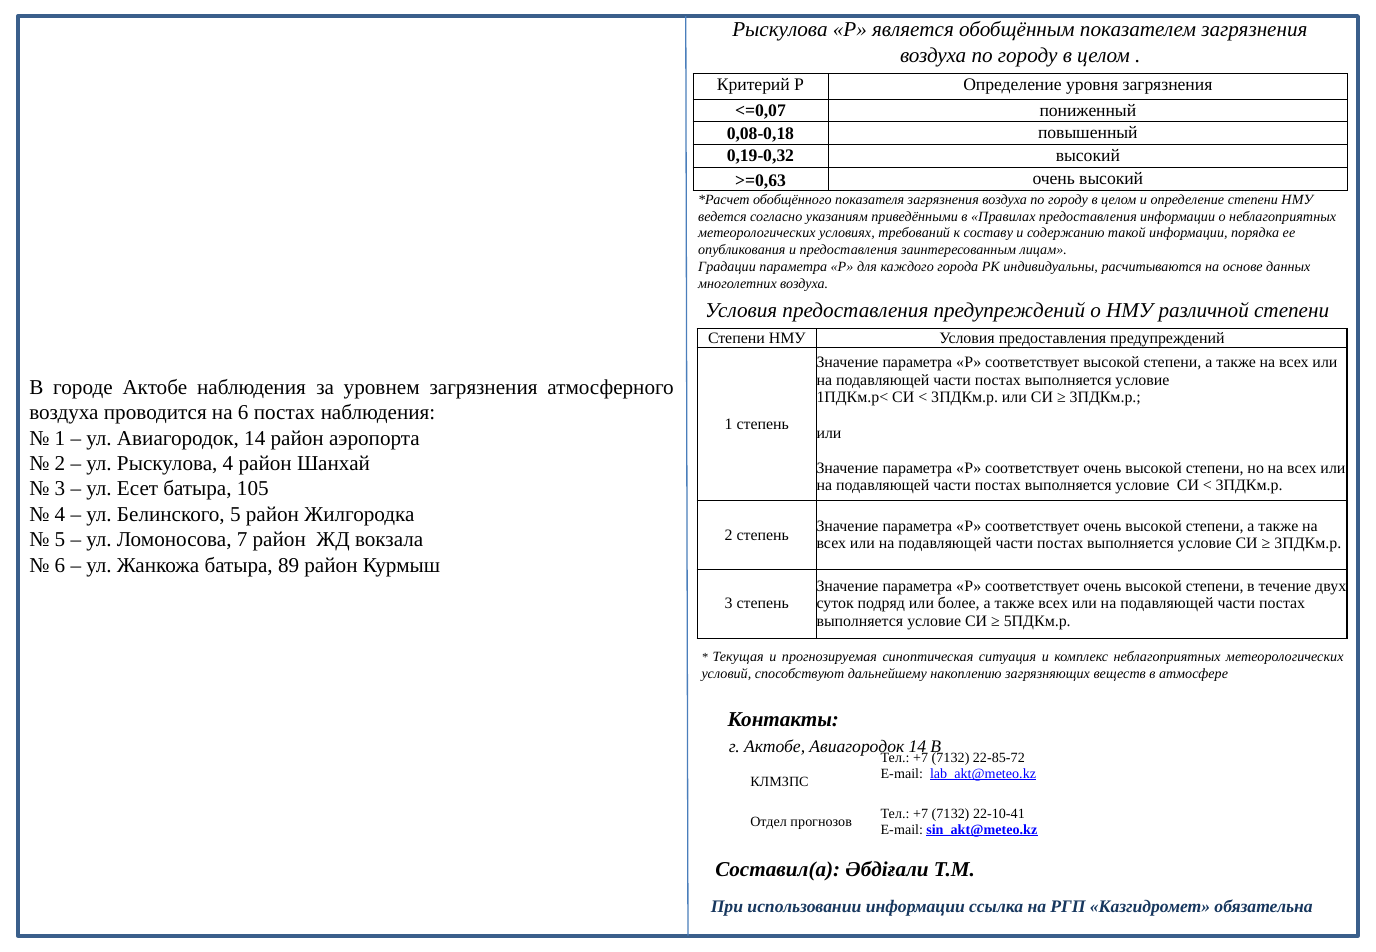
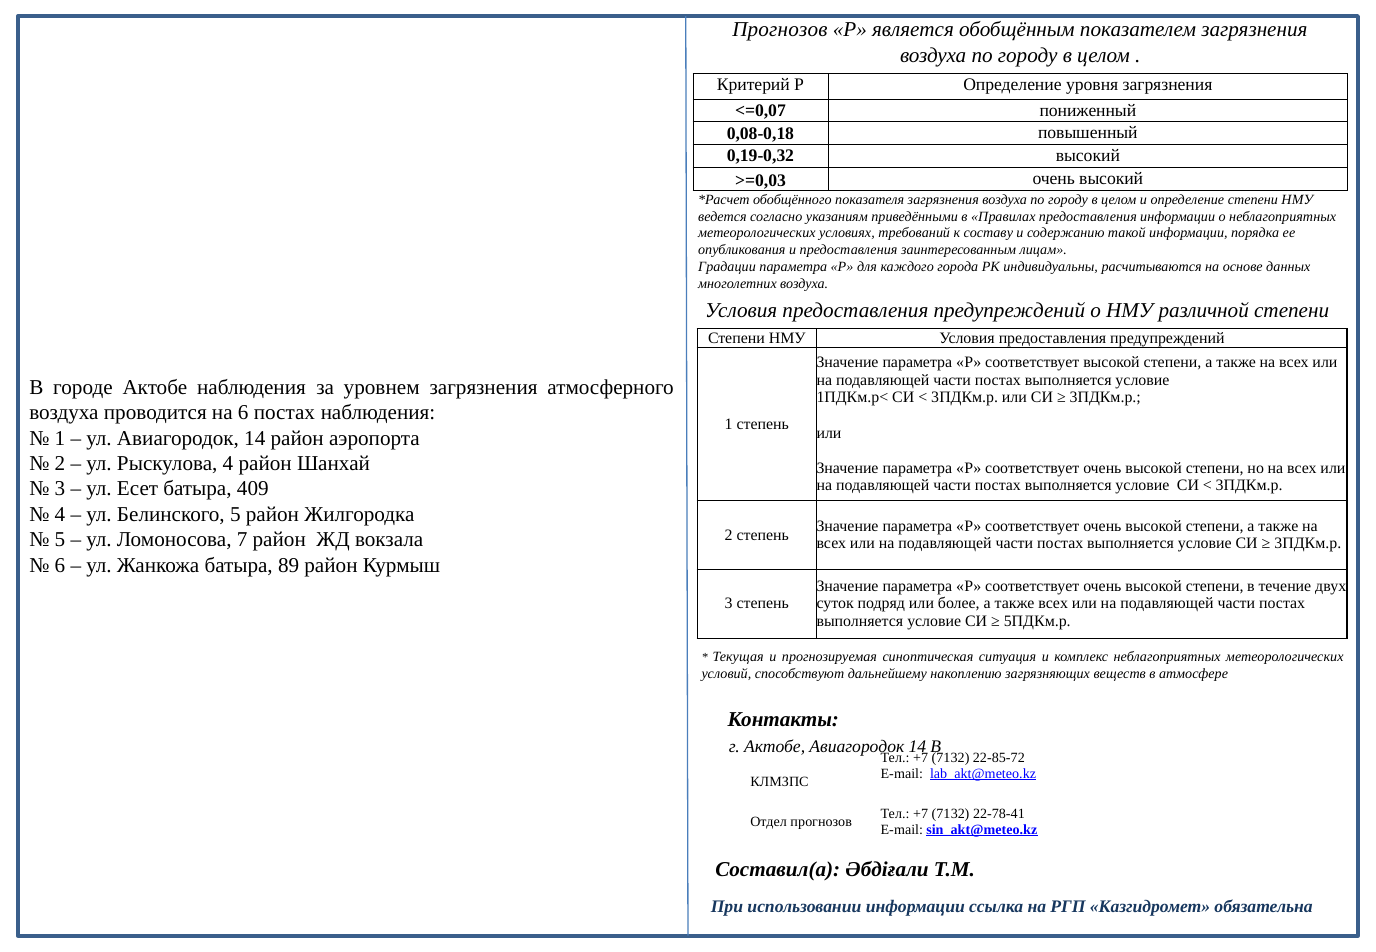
Рыскулова at (780, 30): Рыскулова -> Прогнозов
>=0,63: >=0,63 -> >=0,03
105: 105 -> 409
22-10-41: 22-10-41 -> 22-78-41
